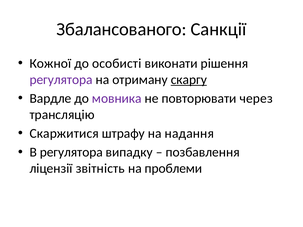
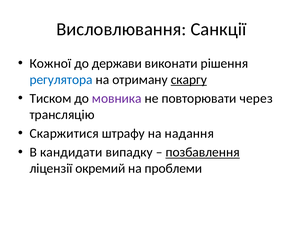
Збалансованого: Збалансованого -> Висловлювання
особисті: особисті -> держави
регулятора at (61, 80) colour: purple -> blue
Вардле: Вардле -> Тиском
В регулятора: регулятора -> кандидати
позбавлення underline: none -> present
звітність: звітність -> окремий
